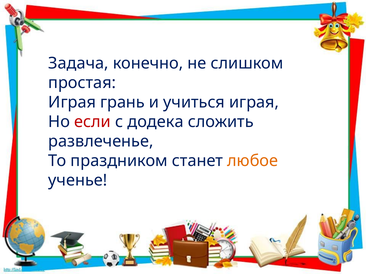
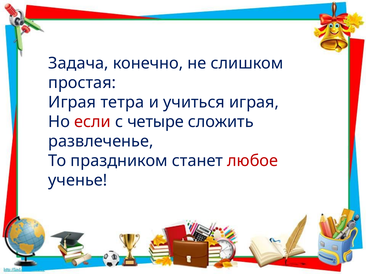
грань: грань -> тетра
додека: додека -> четыре
любое colour: orange -> red
